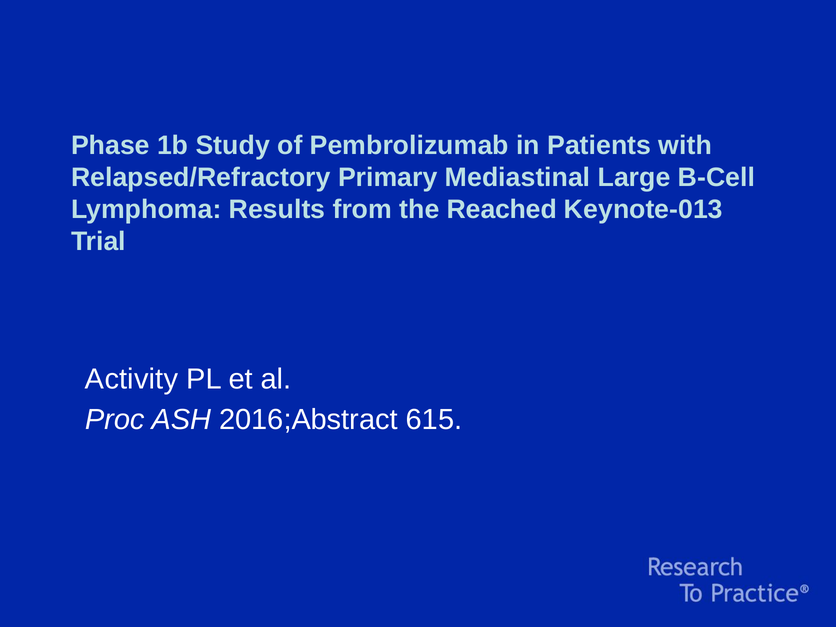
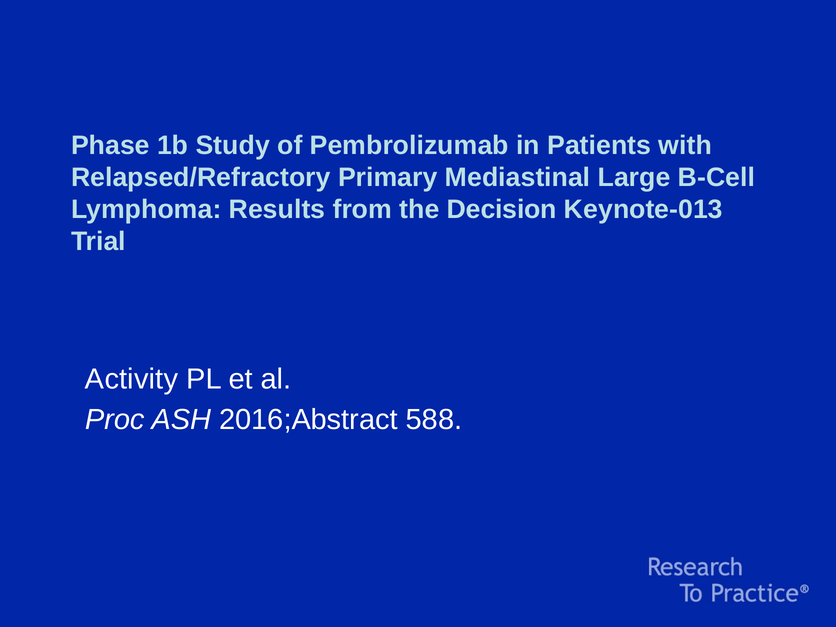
Reached: Reached -> Decision
615: 615 -> 588
